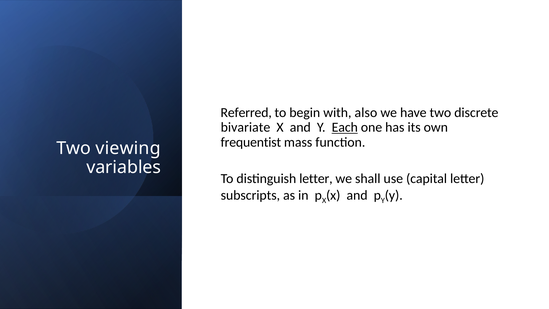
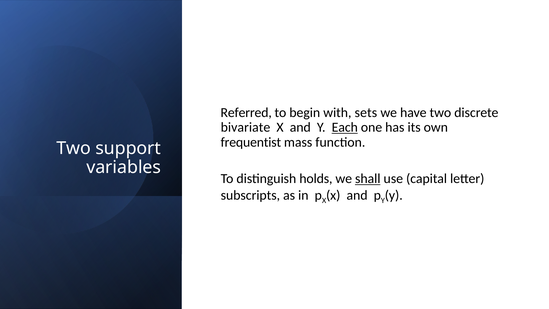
also: also -> sets
viewing: viewing -> support
distinguish letter: letter -> holds
shall underline: none -> present
